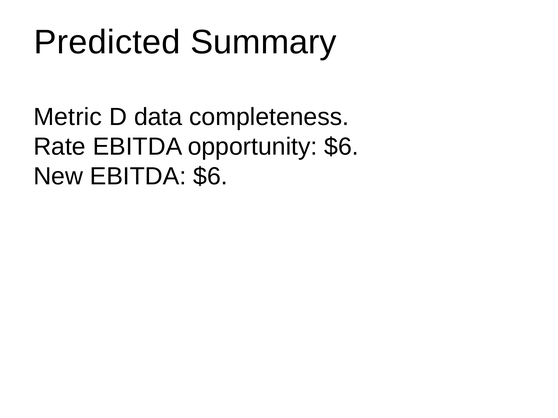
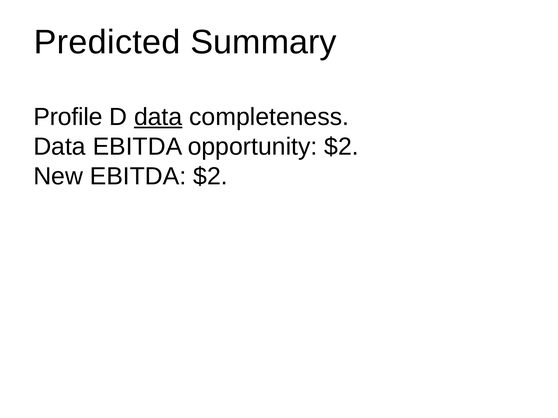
Metric: Metric -> Profile
data at (158, 117) underline: none -> present
Rate at (60, 147): Rate -> Data
opportunity $6: $6 -> $2
EBITDA $6: $6 -> $2
